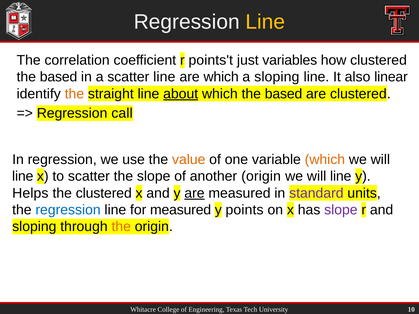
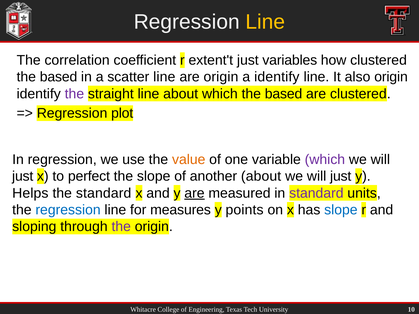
points't: points't -> extent't
are which: which -> origin
a sloping: sloping -> identify
also linear: linear -> origin
the at (74, 94) colour: orange -> purple
about at (181, 94) underline: present -> none
call: call -> plot
which at (325, 160) colour: orange -> purple
line at (23, 176): line -> just
to scatter: scatter -> perfect
another origin: origin -> about
line at (341, 176): line -> just
the clustered: clustered -> standard
for measured: measured -> measures
slope at (341, 210) colour: purple -> blue
the at (121, 227) colour: orange -> purple
